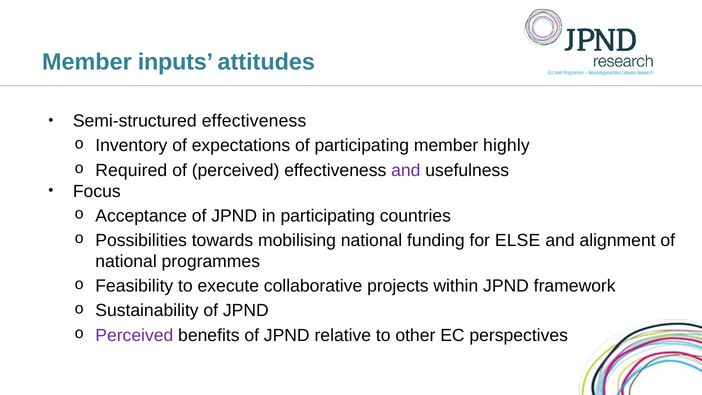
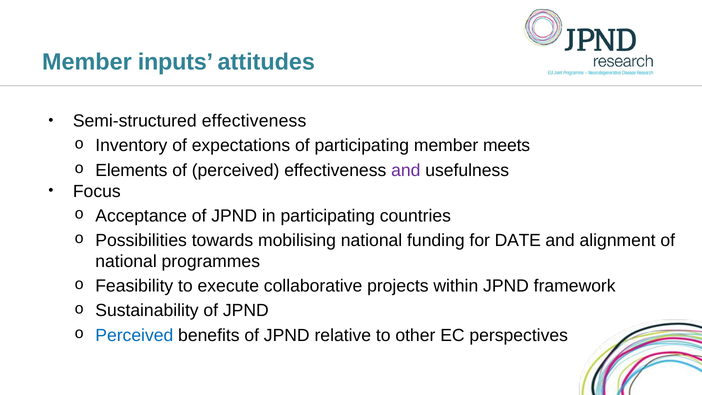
highly: highly -> meets
Required: Required -> Elements
ELSE: ELSE -> DATE
Perceived at (134, 335) colour: purple -> blue
